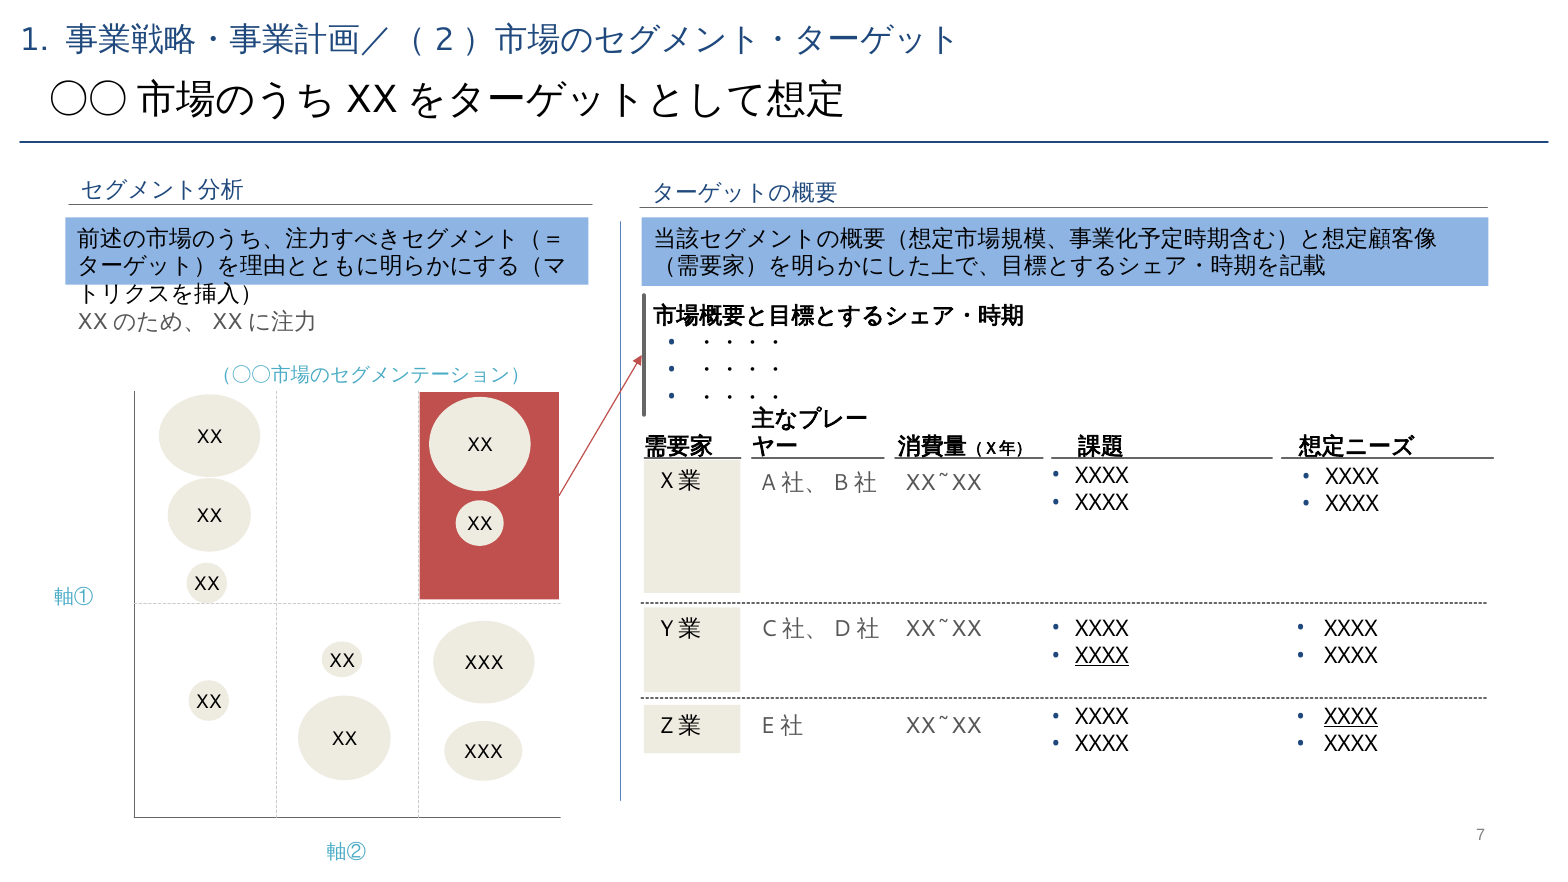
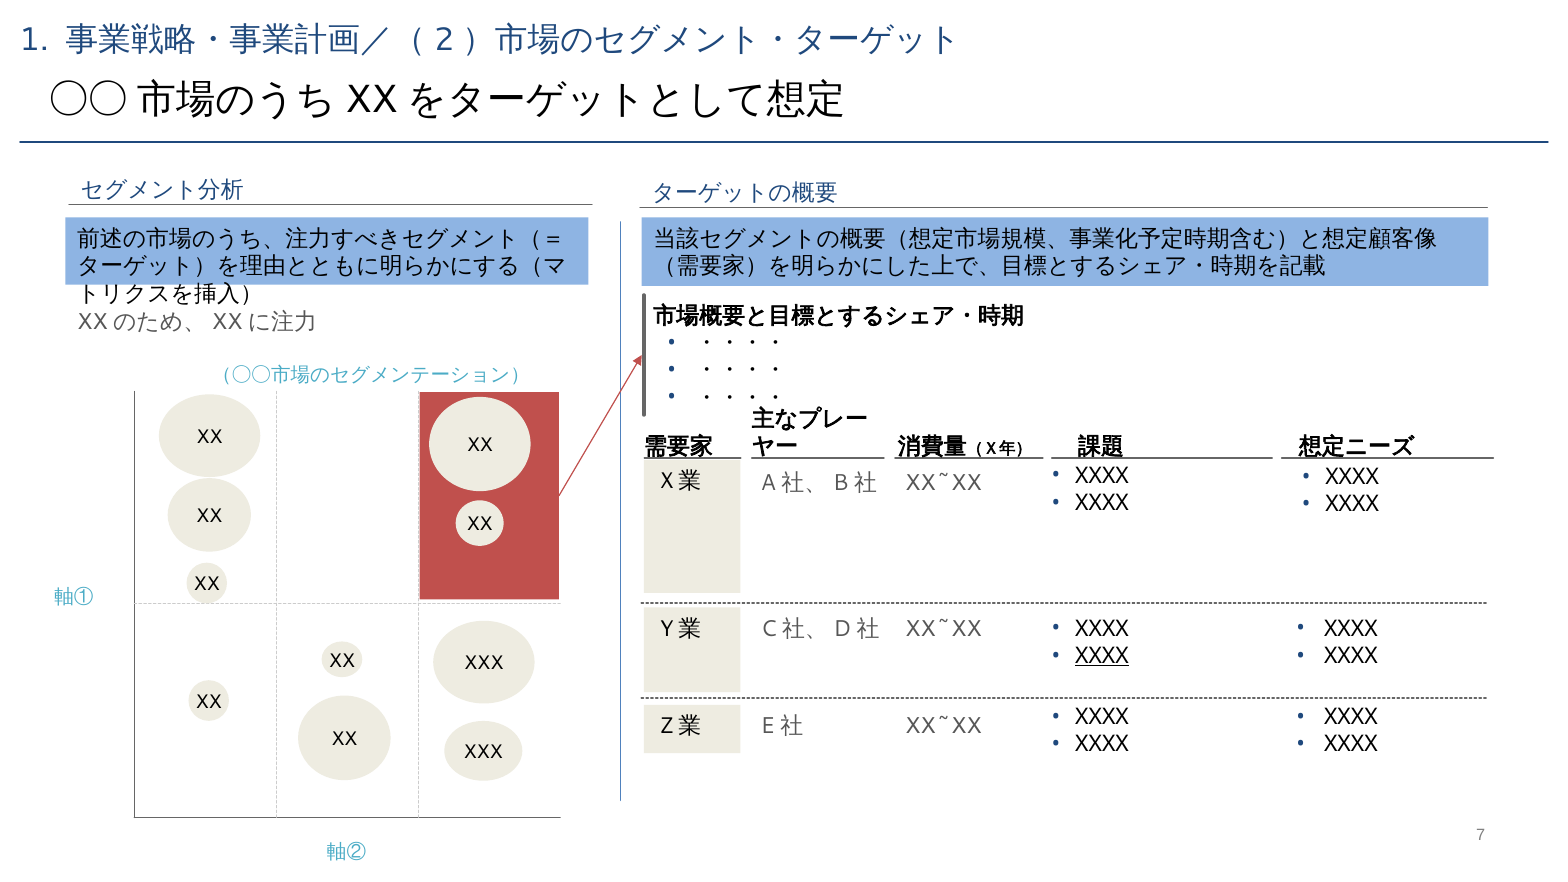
XXXX at (1351, 717) underline: present -> none
